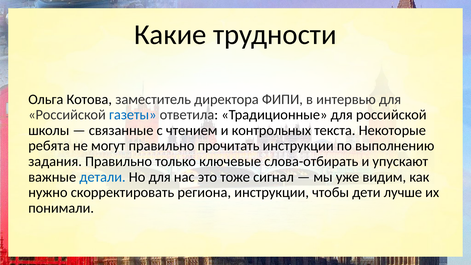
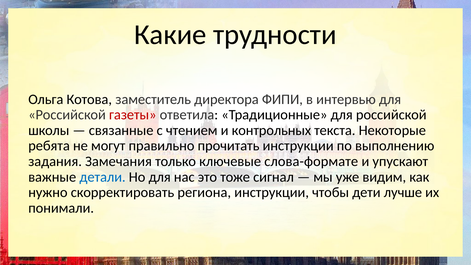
газеты colour: blue -> red
задания Правильно: Правильно -> Замечания
слова-отбирать: слова-отбирать -> слова-формате
